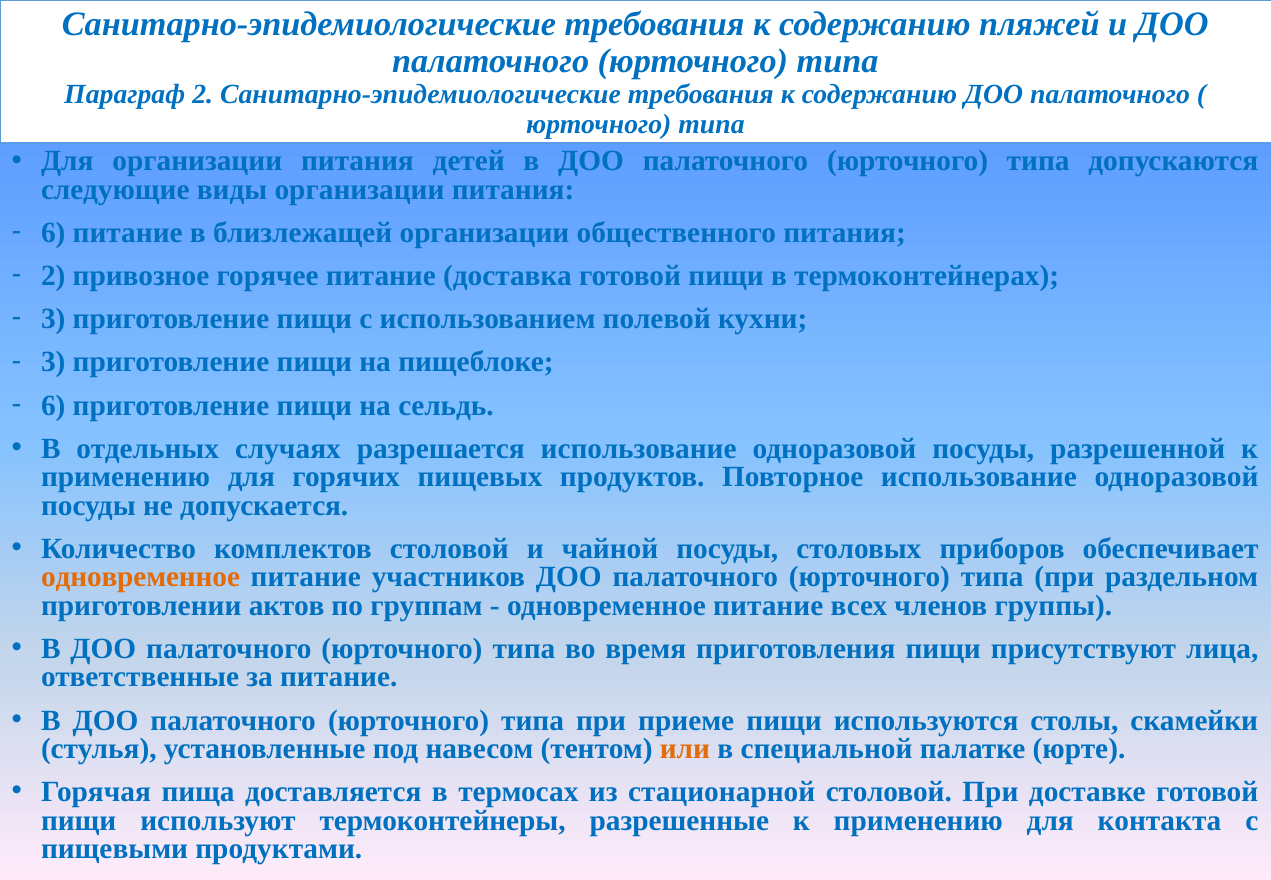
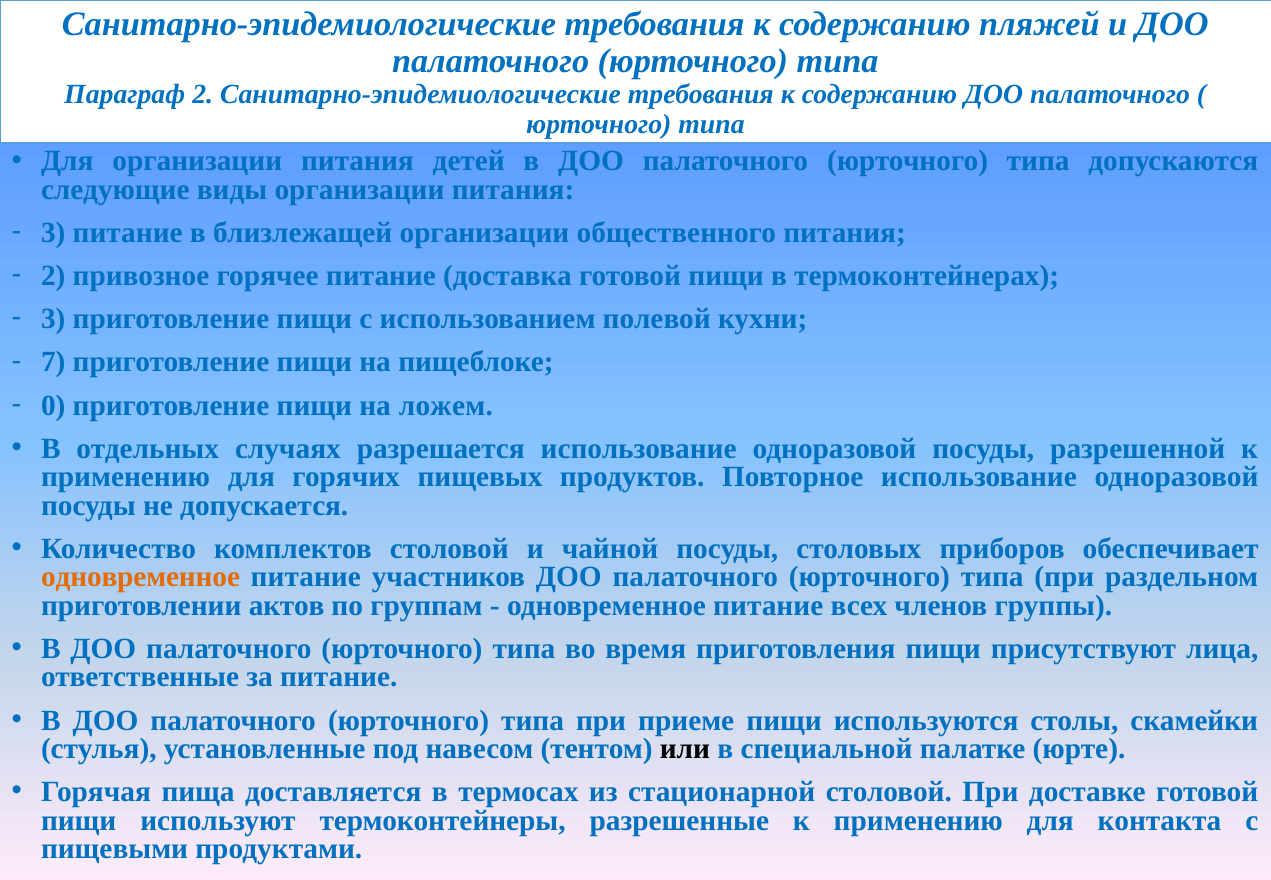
6 at (53, 233): 6 -> 3
3 at (53, 362): 3 -> 7
6 at (53, 405): 6 -> 0
сельдь: сельдь -> ложем
или colour: orange -> black
